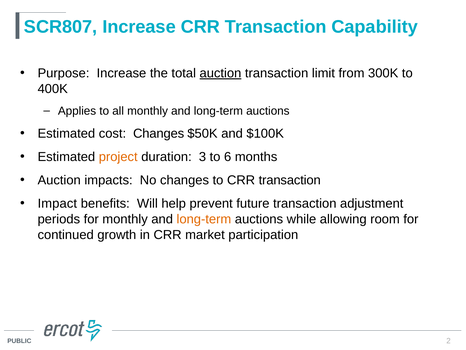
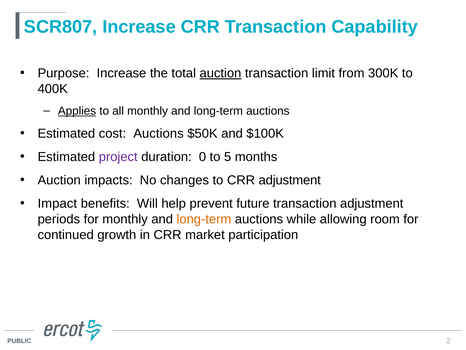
Applies underline: none -> present
cost Changes: Changes -> Auctions
project colour: orange -> purple
3: 3 -> 0
6: 6 -> 5
to CRR transaction: transaction -> adjustment
